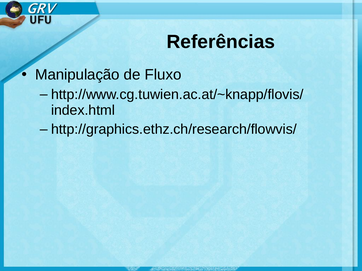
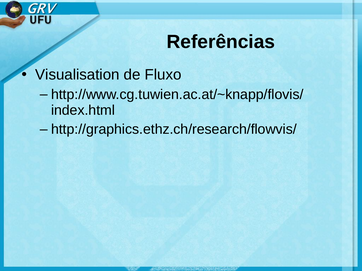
Manipulação: Manipulação -> Visualisation
